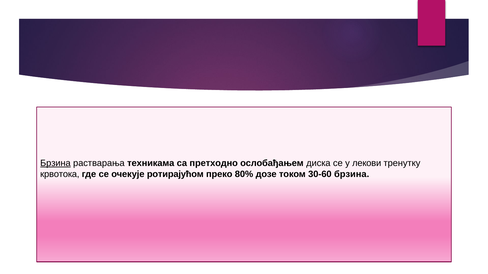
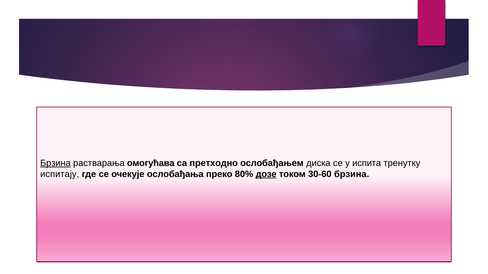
техникама: техникама -> омогућава
лекови: лекови -> испита
крвотока: крвотока -> испитају
ротирајућом: ротирајућом -> ослобађања
дозе underline: none -> present
